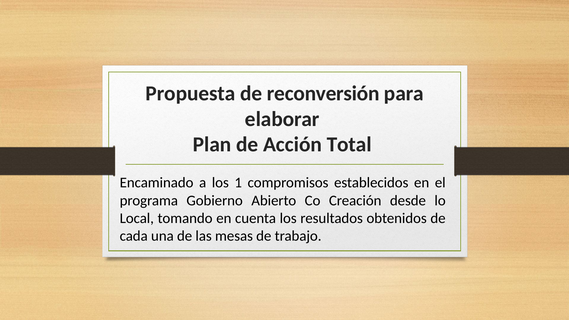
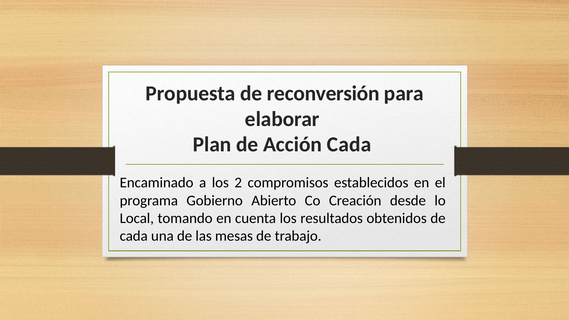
Acción Total: Total -> Cada
1: 1 -> 2
